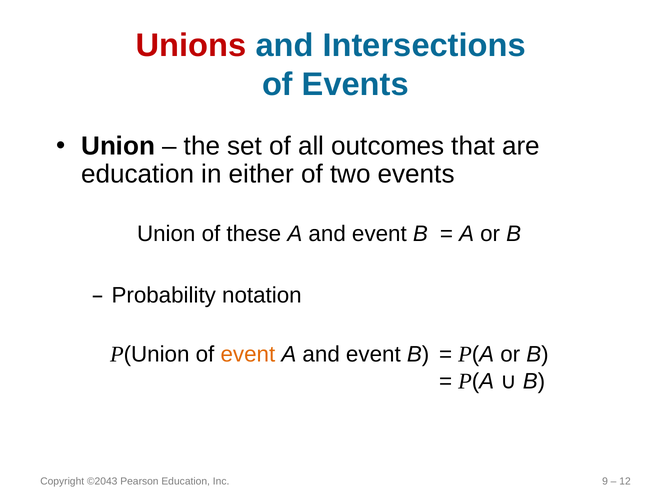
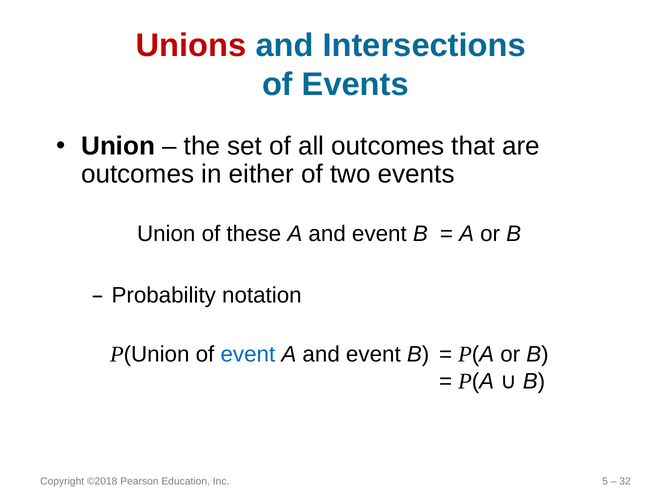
education at (138, 174): education -> outcomes
event at (248, 354) colour: orange -> blue
©2043: ©2043 -> ©2018
9: 9 -> 5
12: 12 -> 32
